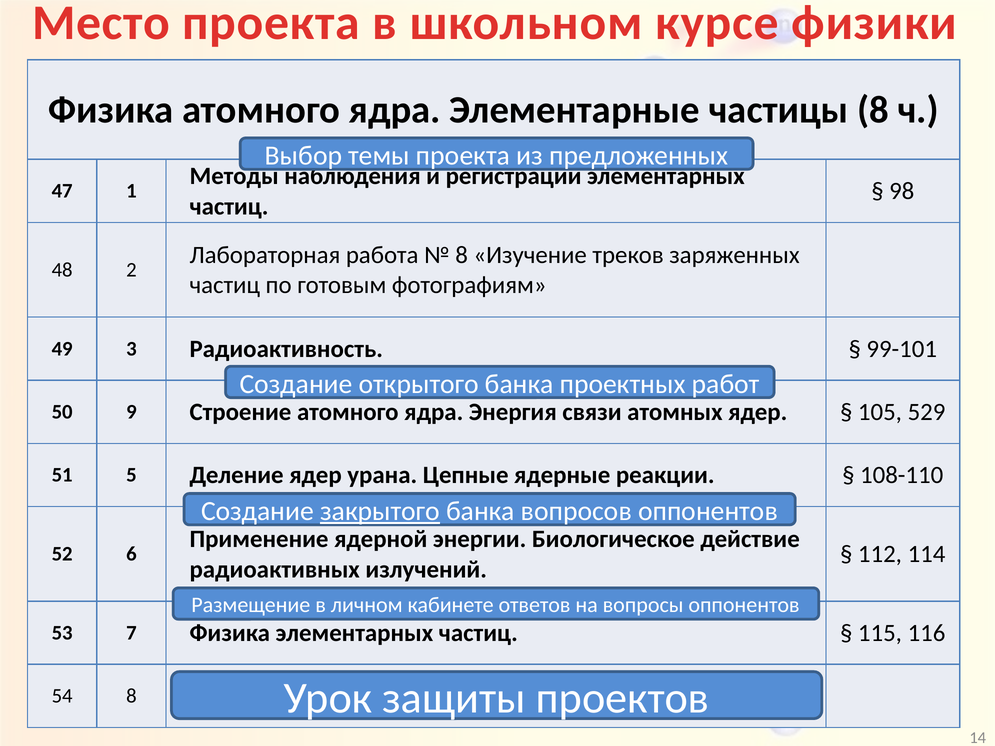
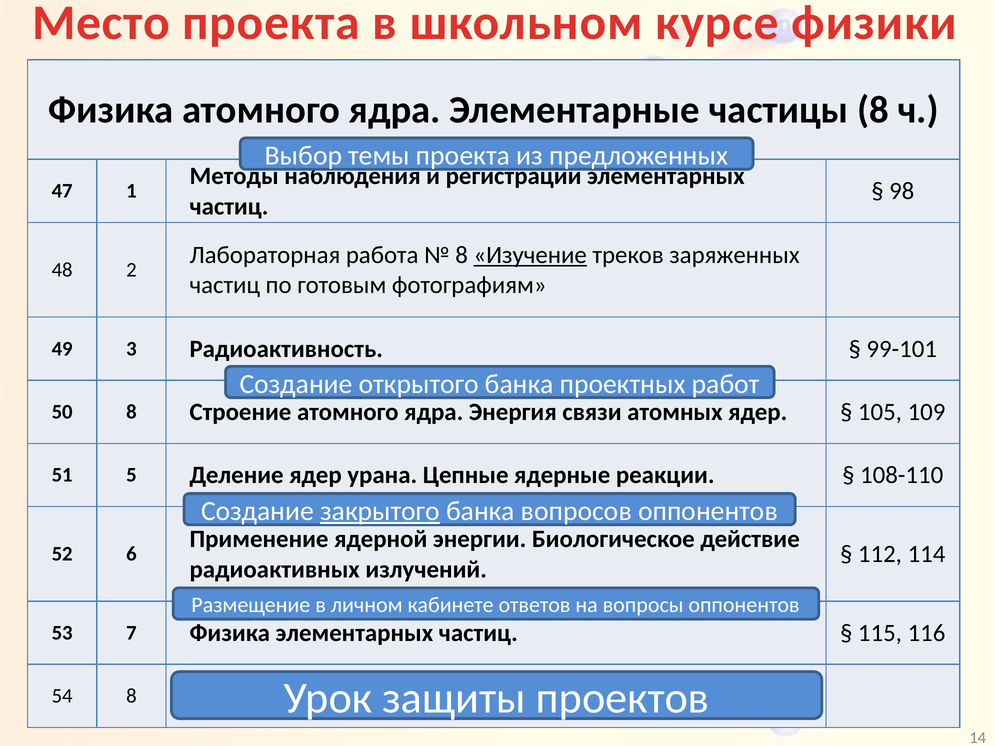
Изучение underline: none -> present
50 9: 9 -> 8
529: 529 -> 109
